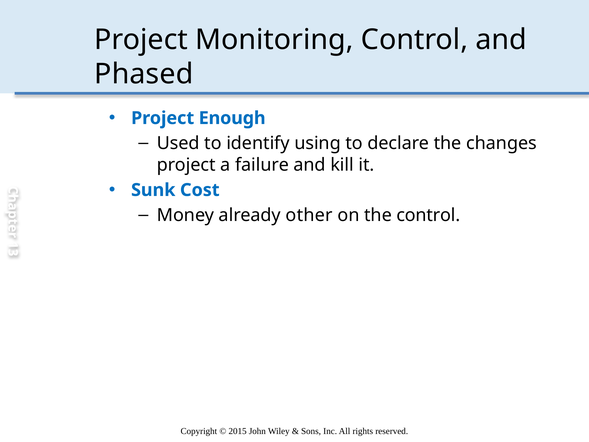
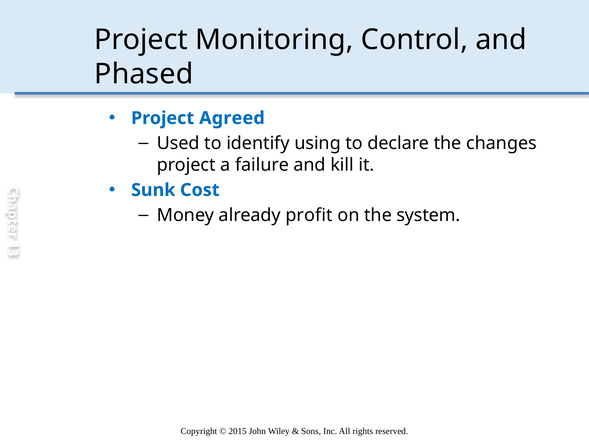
Enough: Enough -> Agreed
other: other -> profit
the control: control -> system
